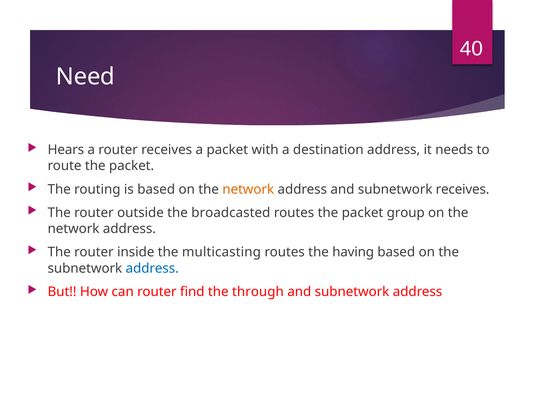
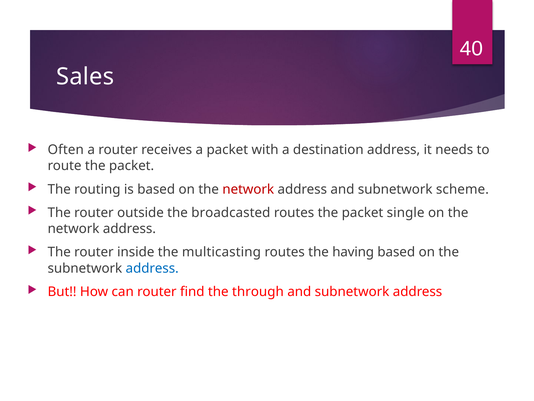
Need: Need -> Sales
Hears: Hears -> Often
network at (248, 189) colour: orange -> red
subnetwork receives: receives -> scheme
group: group -> single
